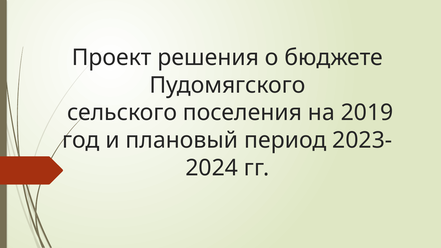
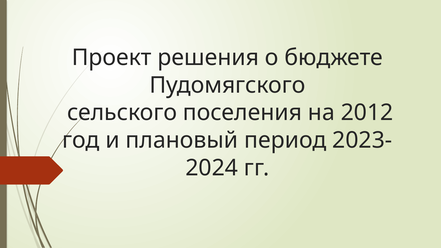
2019: 2019 -> 2012
